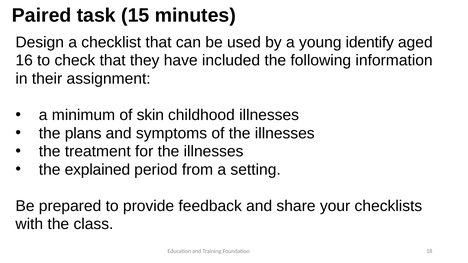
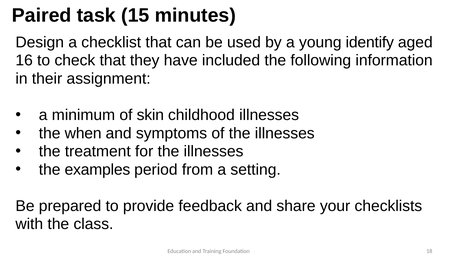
plans: plans -> when
explained: explained -> examples
